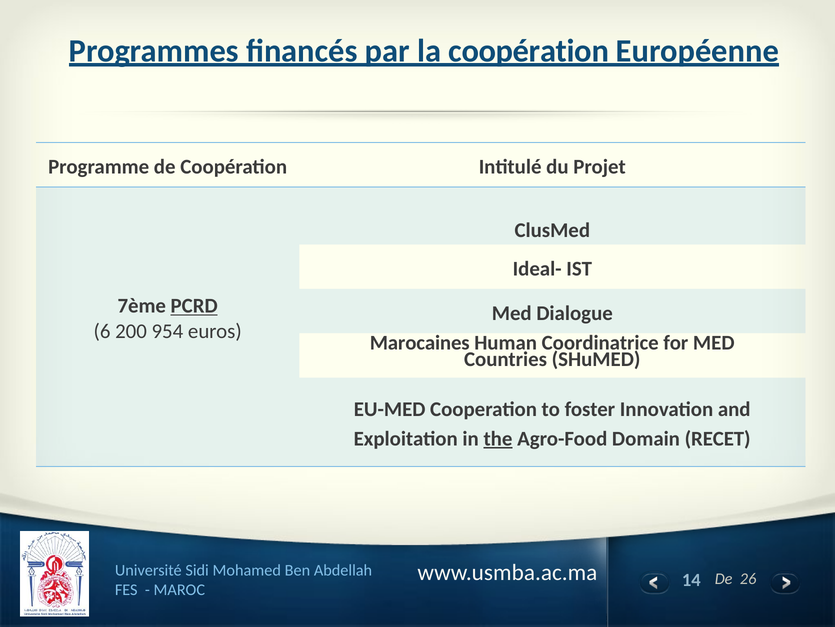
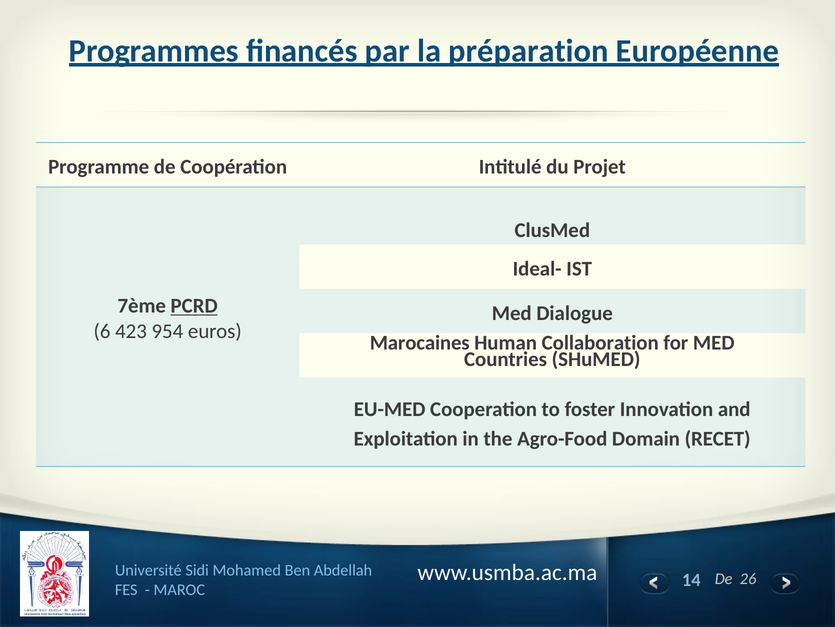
la coopération: coopération -> préparation
200: 200 -> 423
Coordinatrice: Coordinatrice -> Collaboration
the underline: present -> none
